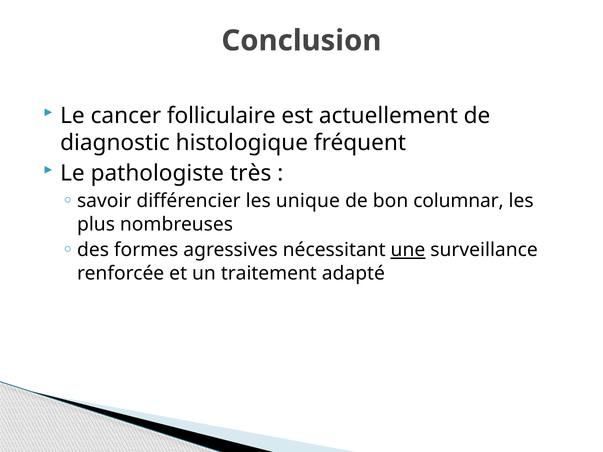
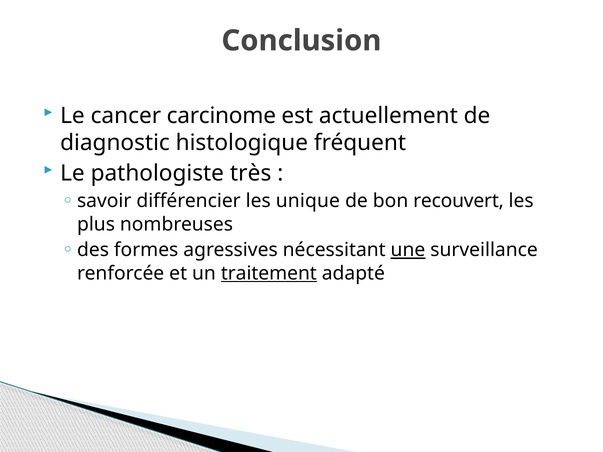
folliculaire: folliculaire -> carcinome
columnar: columnar -> recouvert
traitement underline: none -> present
